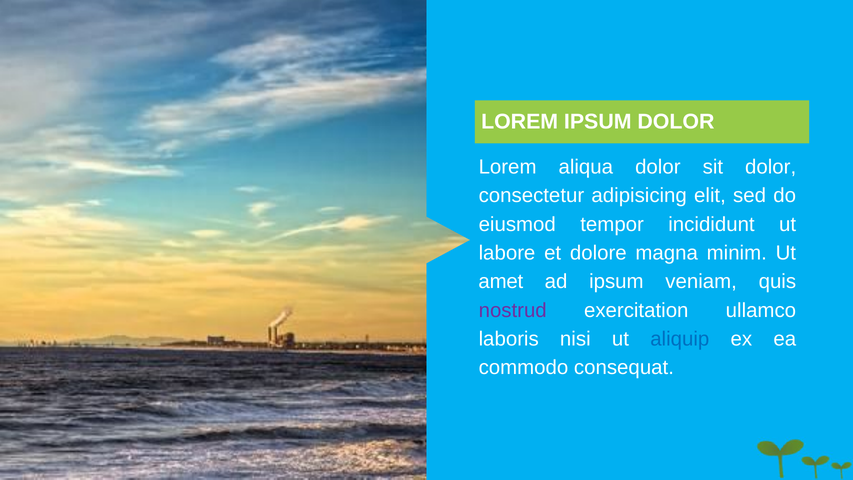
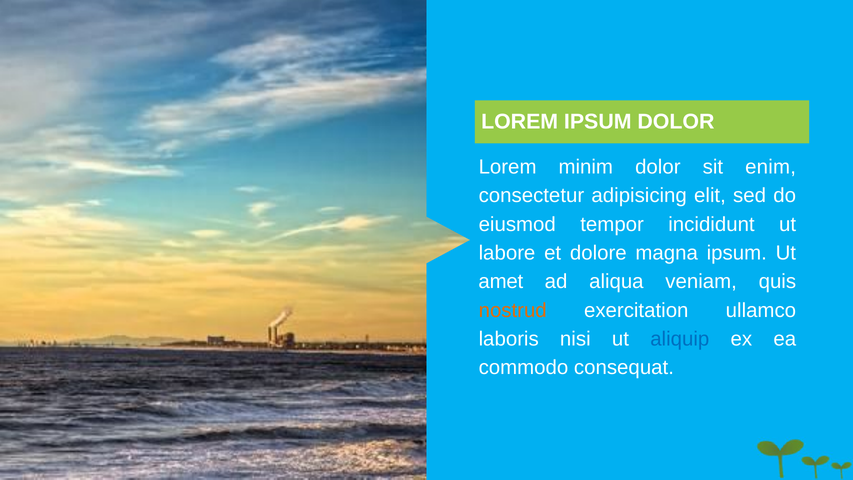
aliqua: aliqua -> minim
sit dolor: dolor -> enim
magna minim: minim -> ipsum
ad ipsum: ipsum -> aliqua
nostrud colour: purple -> orange
